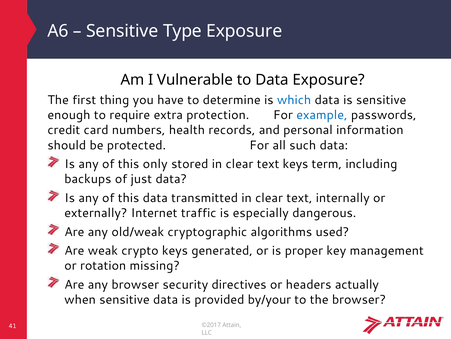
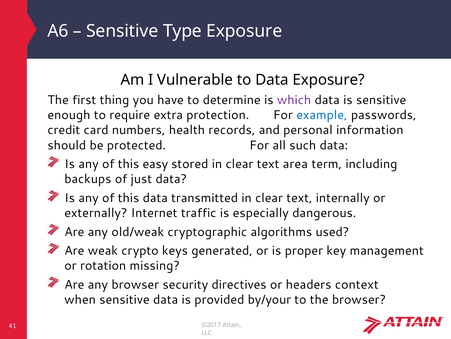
which colour: blue -> purple
only: only -> easy
text keys: keys -> area
actually: actually -> context
